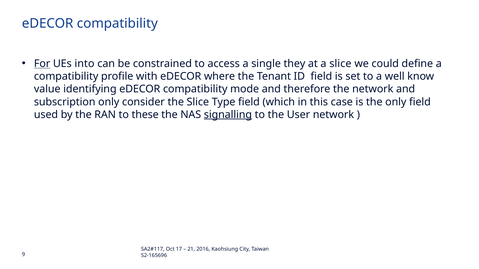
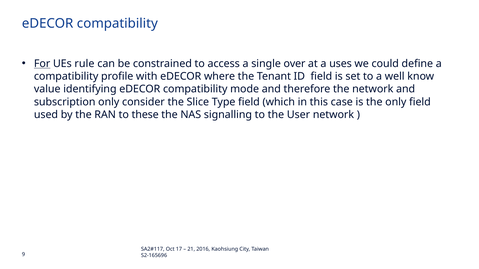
into: into -> rule
they: they -> over
a slice: slice -> uses
signalling underline: present -> none
